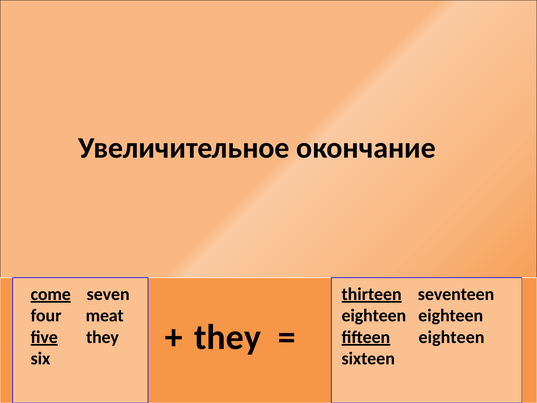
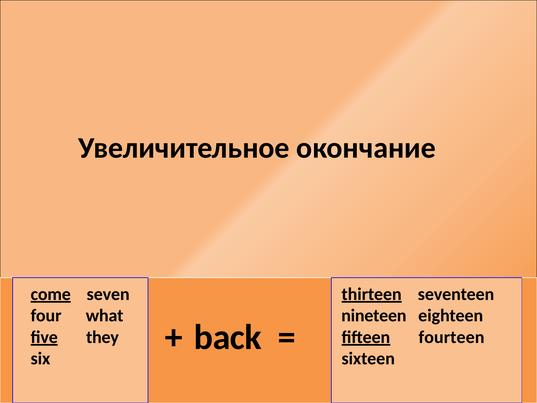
meat: meat -> what
eighteen at (374, 316): eighteen -> nineteen
they at (228, 337): they -> back
fifteen eighteen: eighteen -> fourteen
